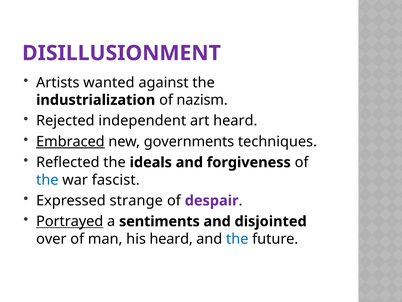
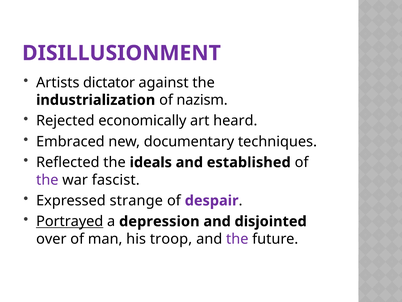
wanted: wanted -> dictator
independent: independent -> economically
Embraced underline: present -> none
governments: governments -> documentary
forgiveness: forgiveness -> established
the at (47, 180) colour: blue -> purple
sentiments: sentiments -> depression
his heard: heard -> troop
the at (237, 239) colour: blue -> purple
